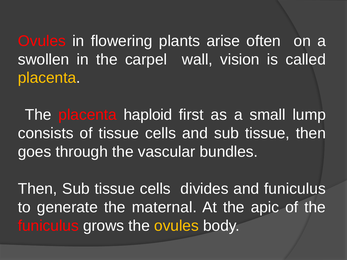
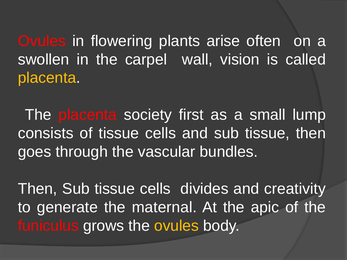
haploid: haploid -> society
and funiculus: funiculus -> creativity
